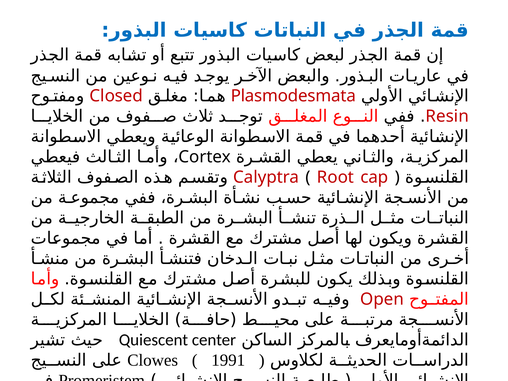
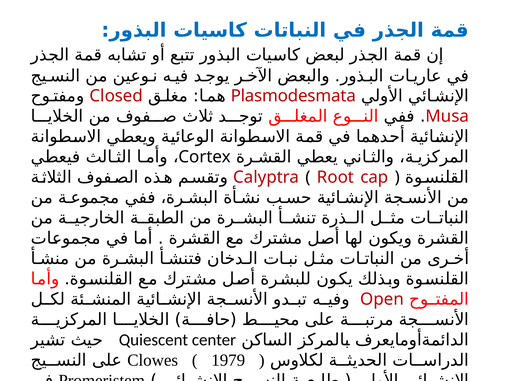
Resin: Resin -> Musa
1991: 1991 -> 1979
